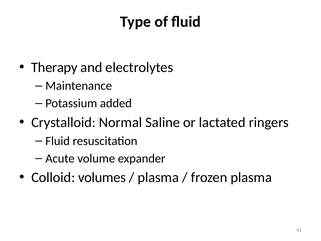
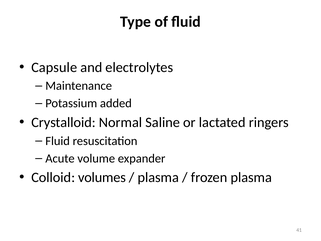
Therapy: Therapy -> Capsule
